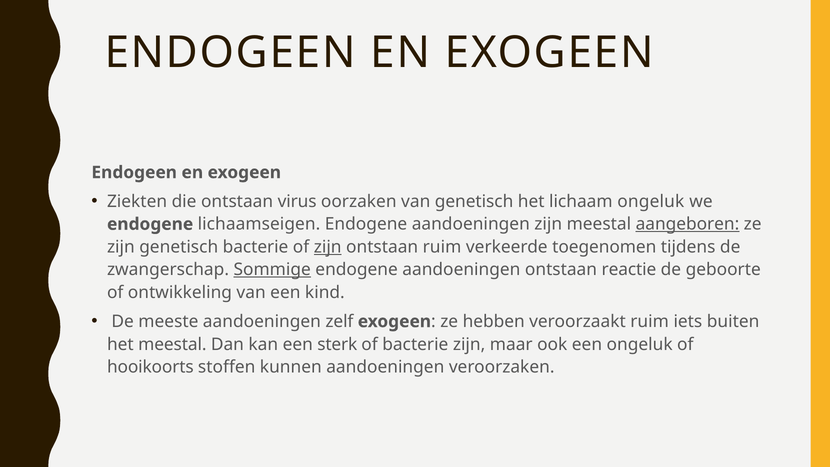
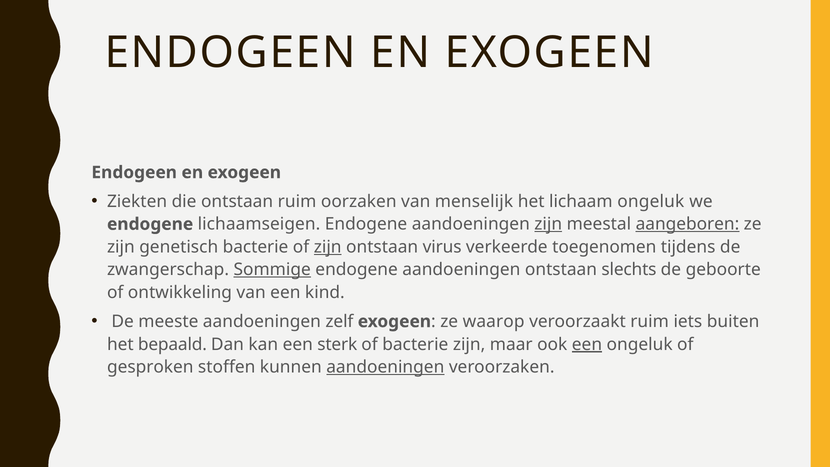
ontstaan virus: virus -> ruim
van genetisch: genetisch -> menselijk
zijn at (548, 224) underline: none -> present
ontstaan ruim: ruim -> virus
reactie: reactie -> slechts
hebben: hebben -> waarop
het meestal: meestal -> bepaald
een at (587, 344) underline: none -> present
hooikoorts: hooikoorts -> gesproken
aandoeningen at (385, 367) underline: none -> present
